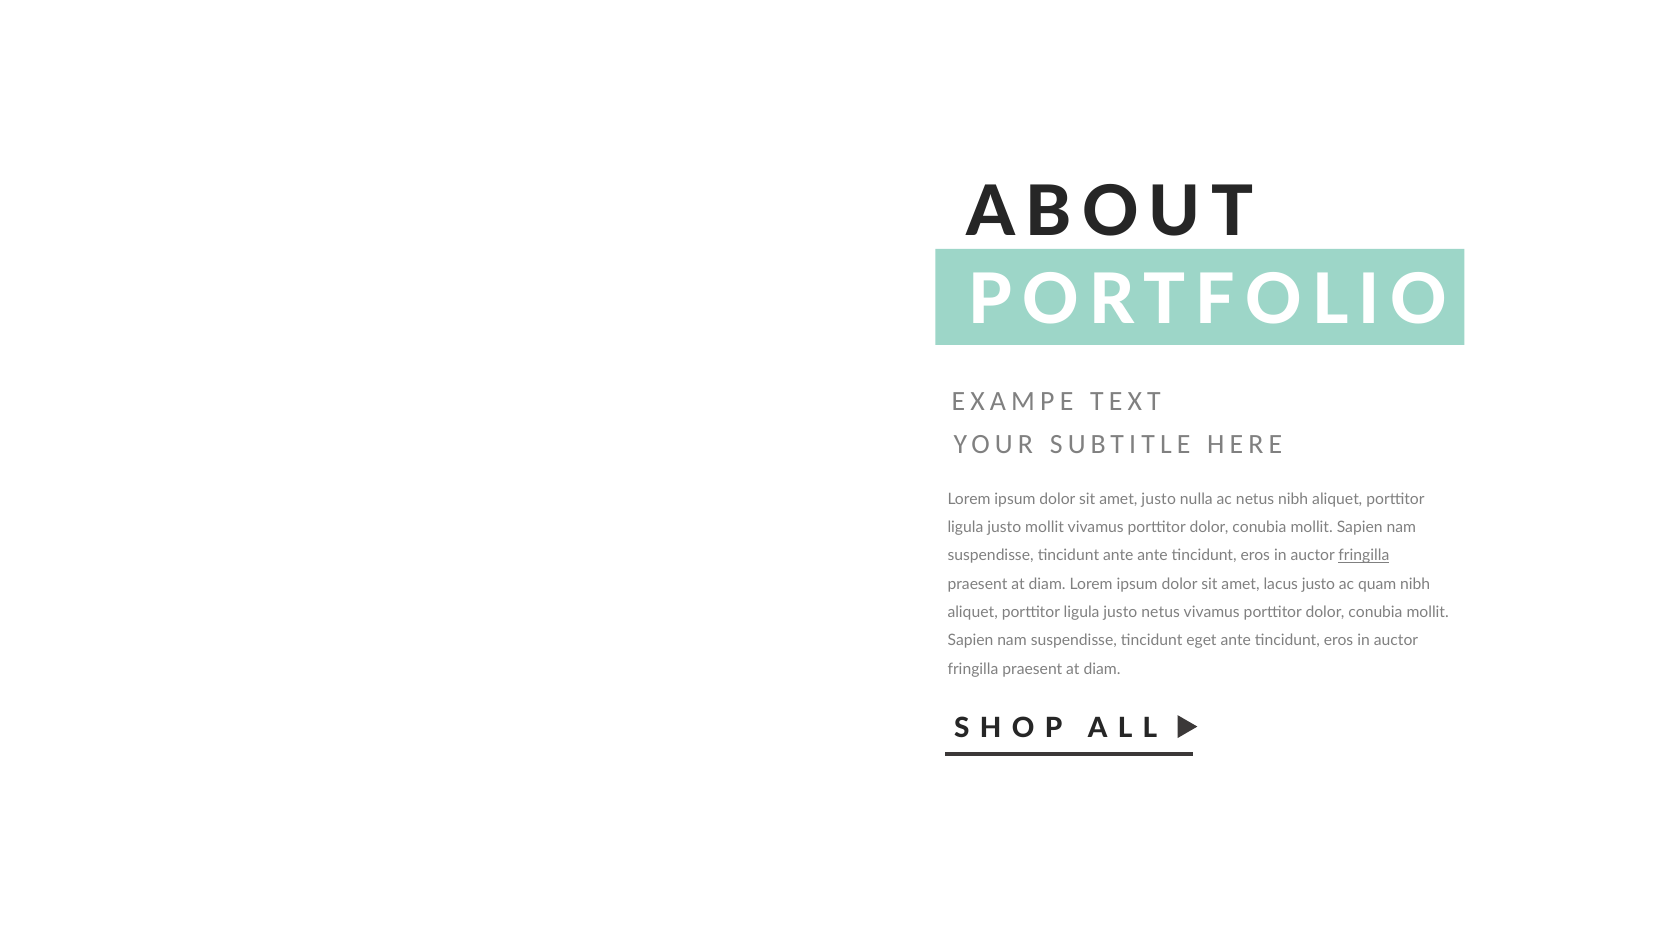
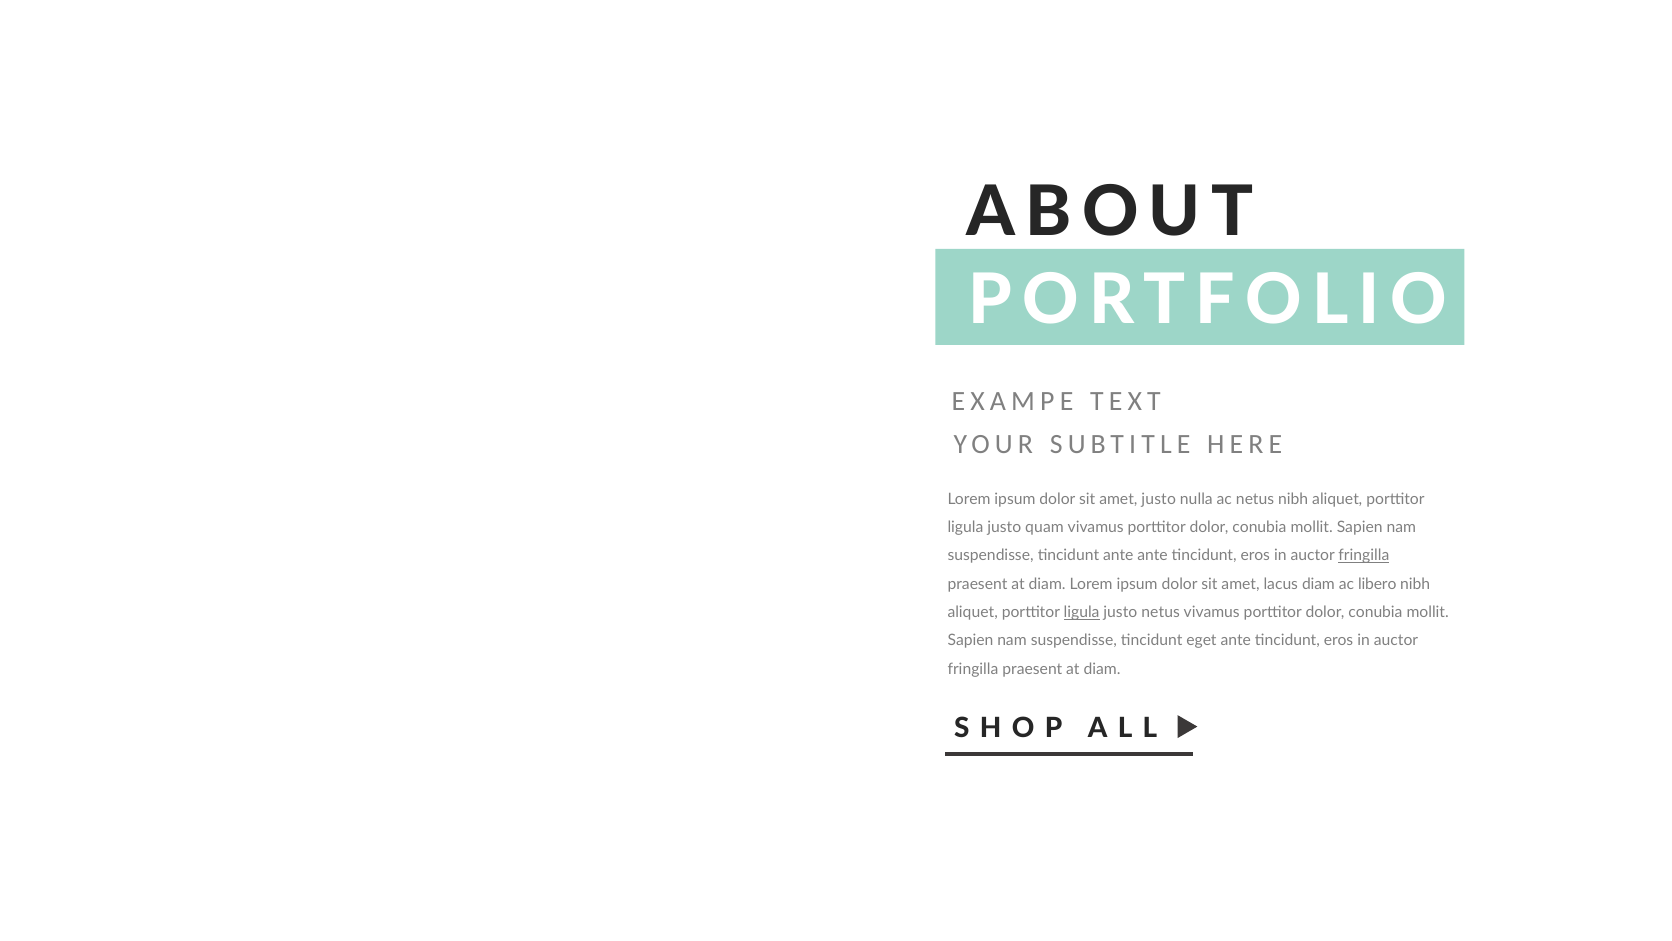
justo mollit: mollit -> quam
lacus justo: justo -> diam
quam: quam -> libero
ligula at (1082, 612) underline: none -> present
